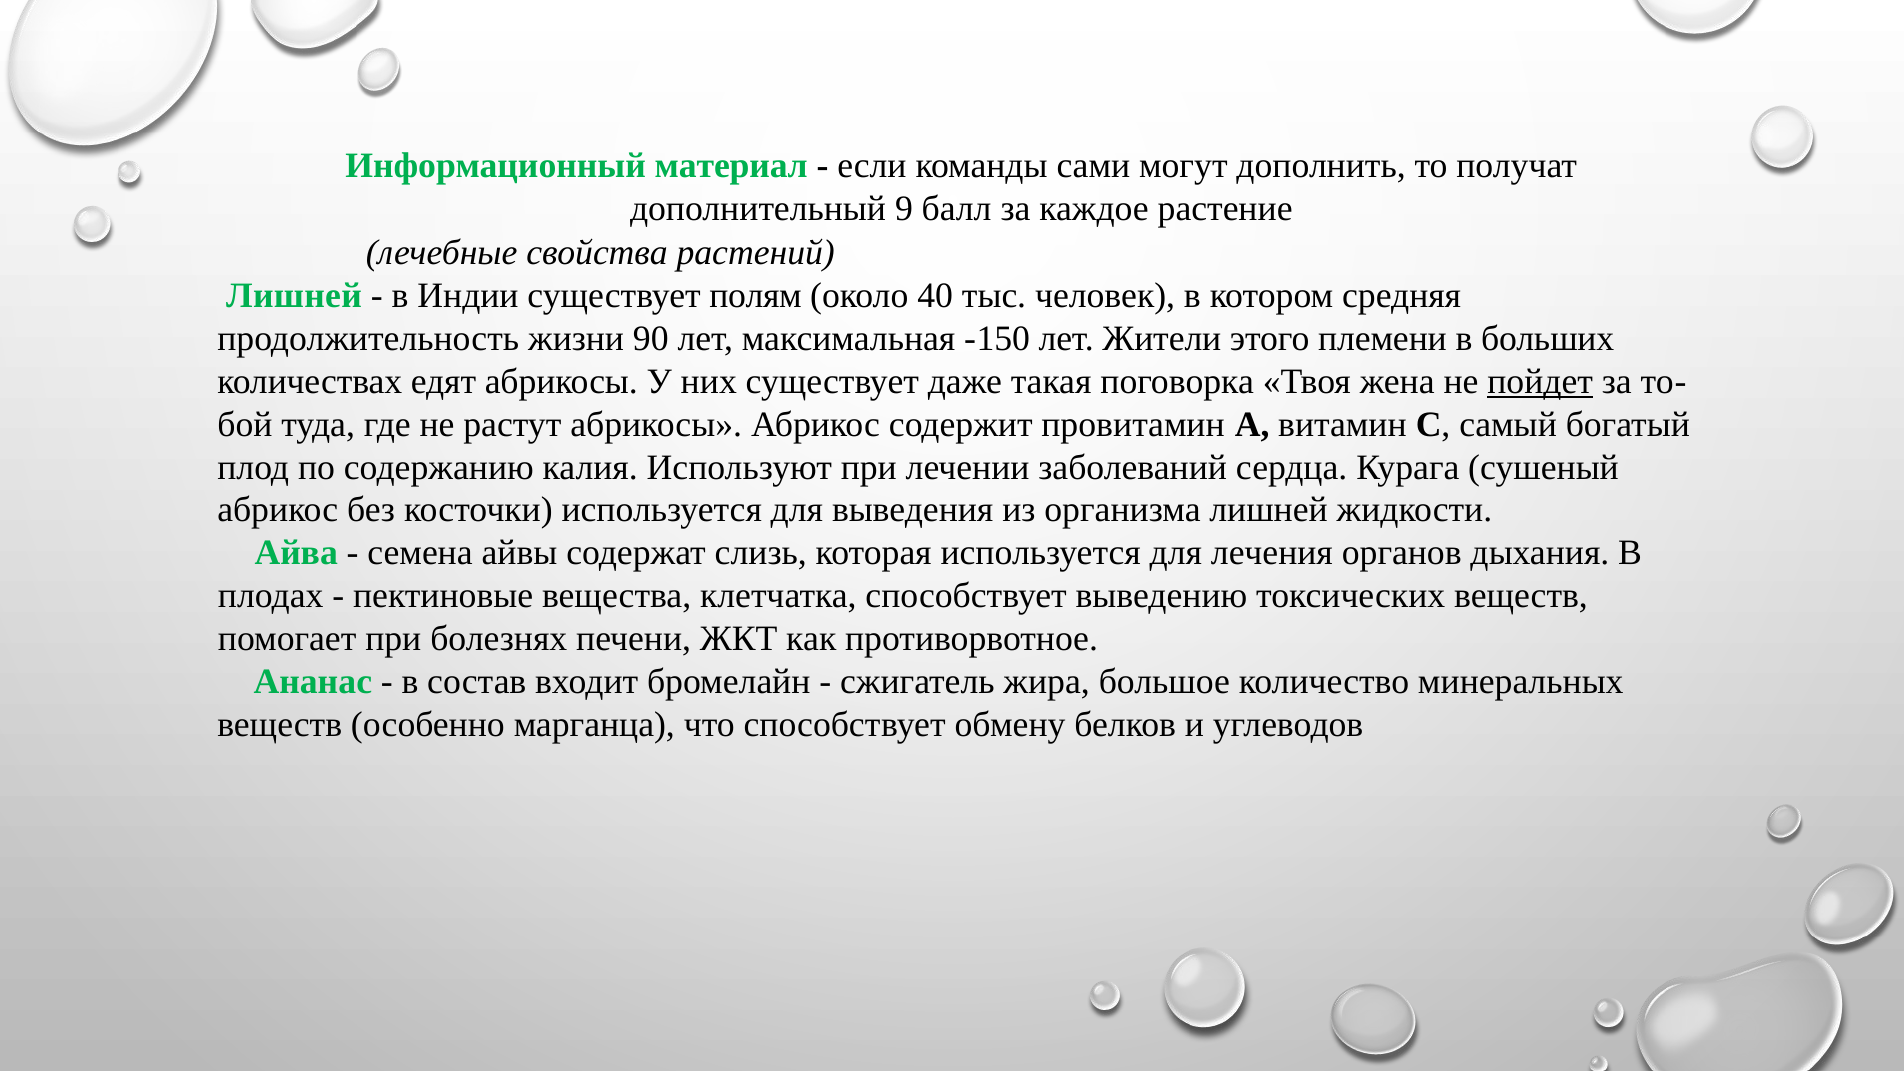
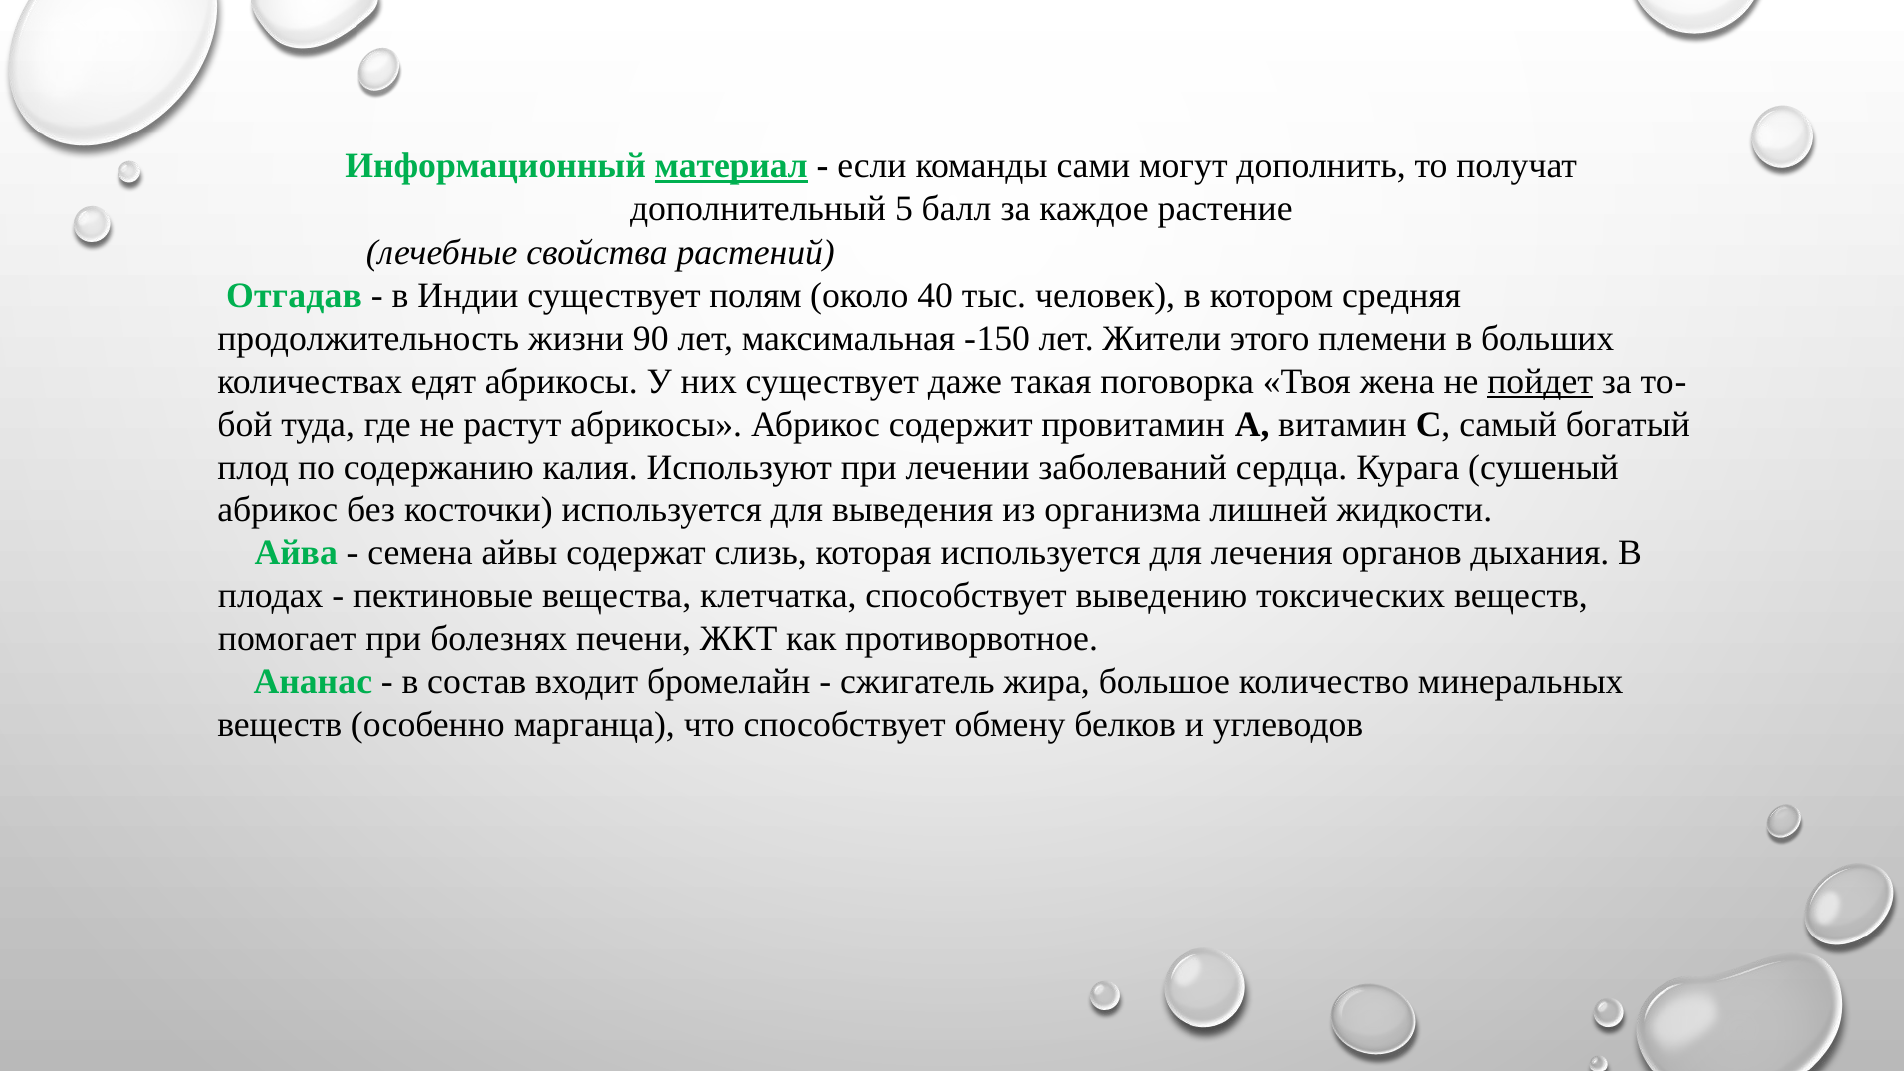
материал underline: none -> present
9: 9 -> 5
Лишней at (294, 296): Лишней -> Отгадав
